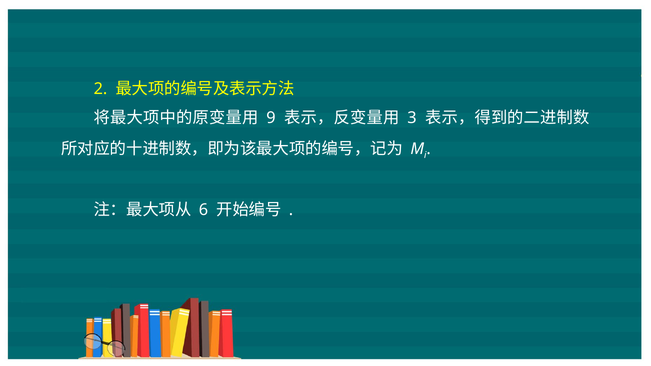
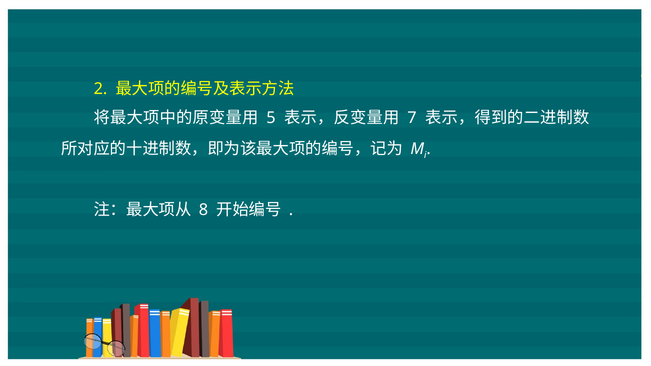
9: 9 -> 5
3: 3 -> 7
6: 6 -> 8
